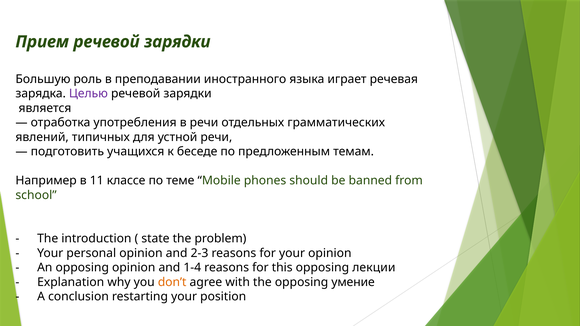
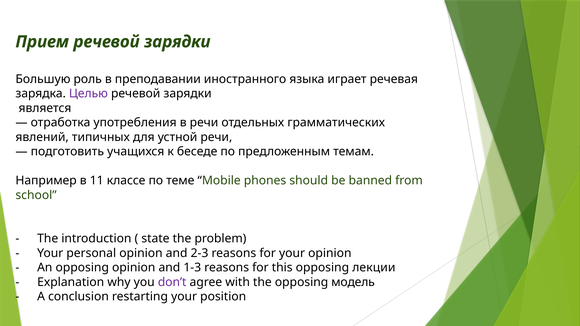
1-4: 1-4 -> 1-3
don’t colour: orange -> purple
умение: умение -> модель
